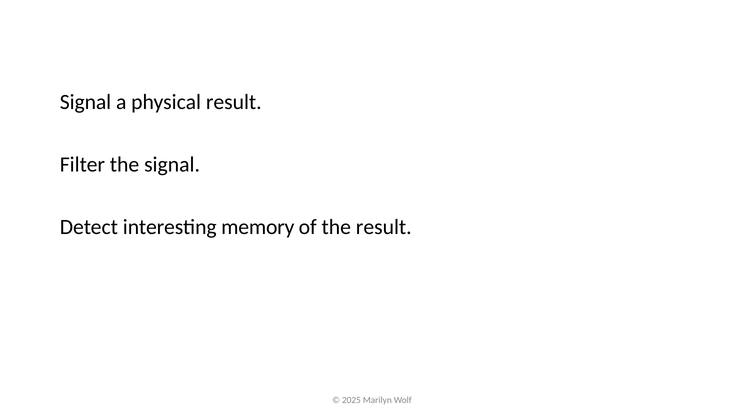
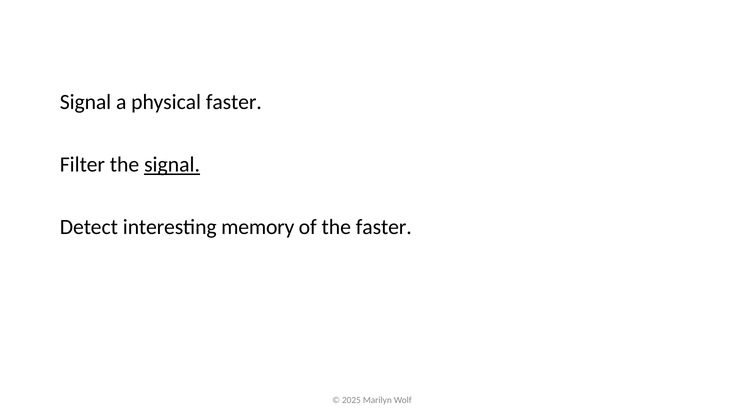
physical result: result -> faster
signal at (172, 165) underline: none -> present
the result: result -> faster
